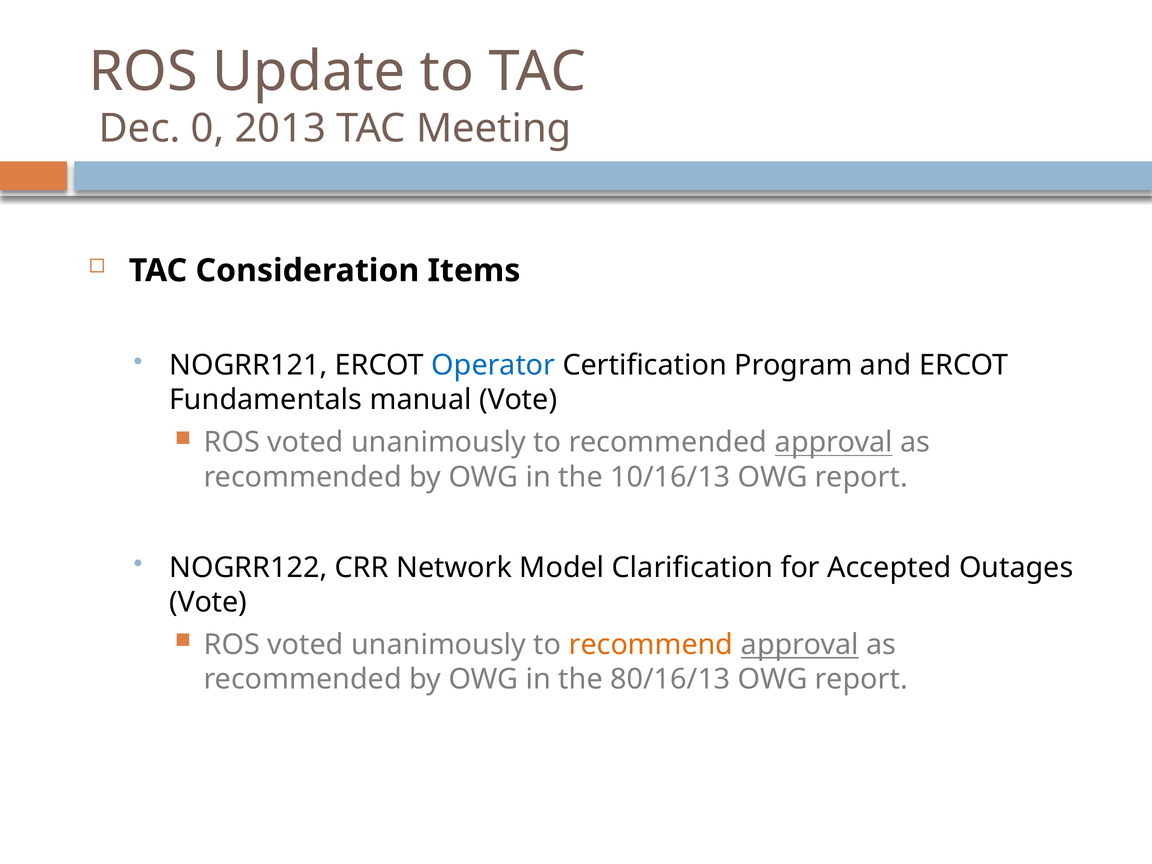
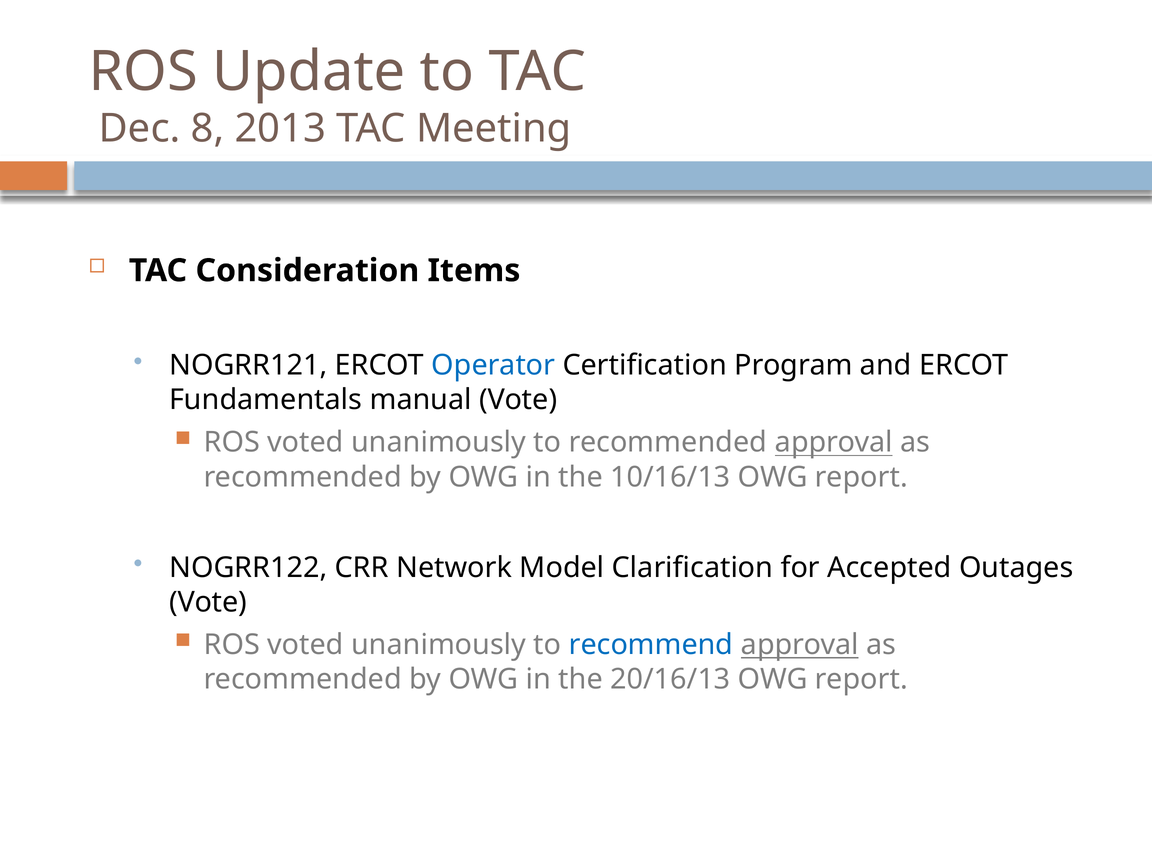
0: 0 -> 8
recommend colour: orange -> blue
80/16/13: 80/16/13 -> 20/16/13
